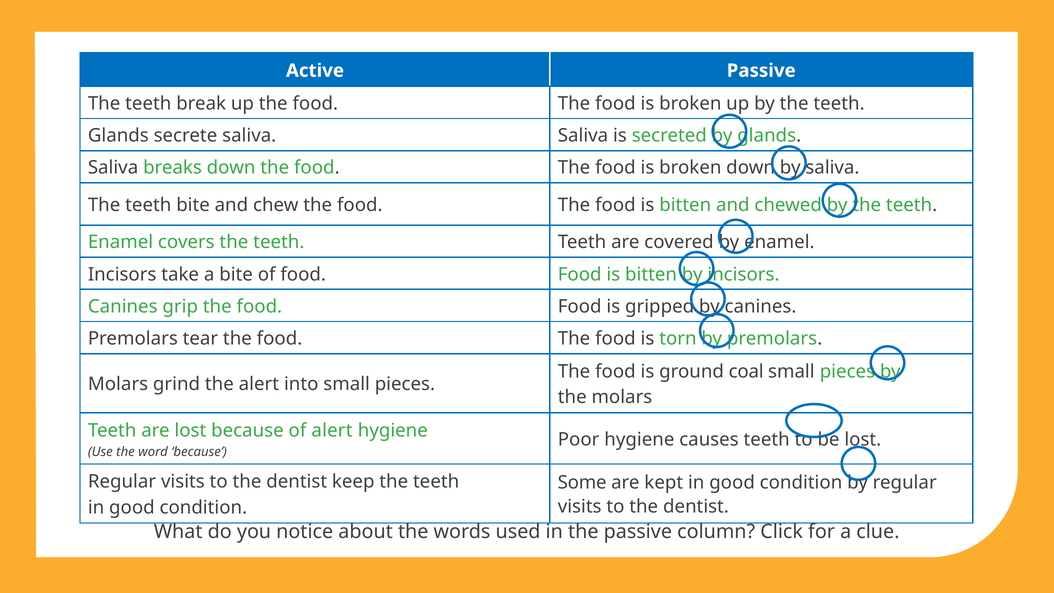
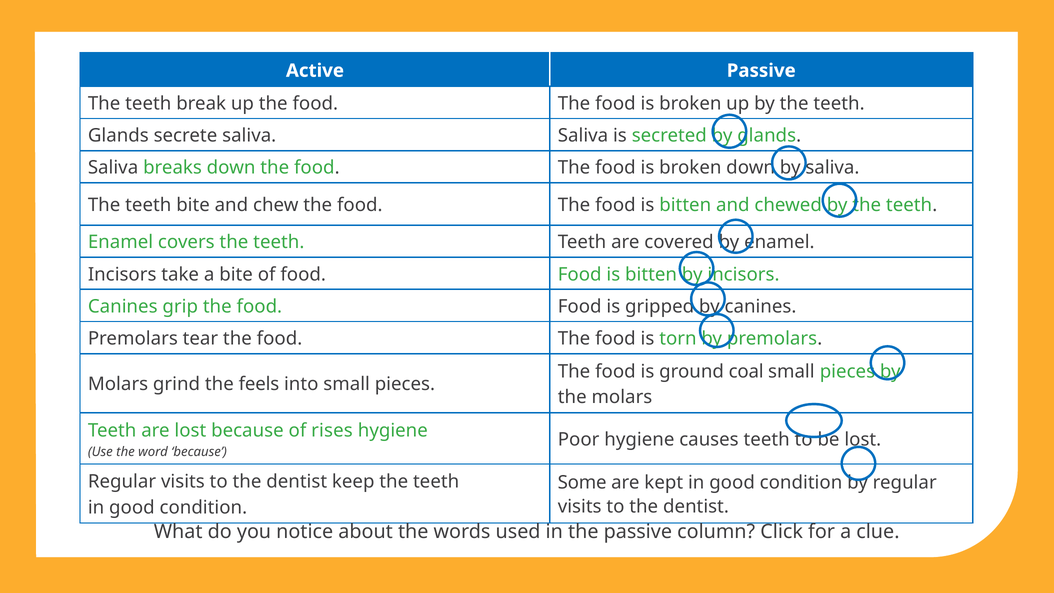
the alert: alert -> feels
of alert: alert -> rises
